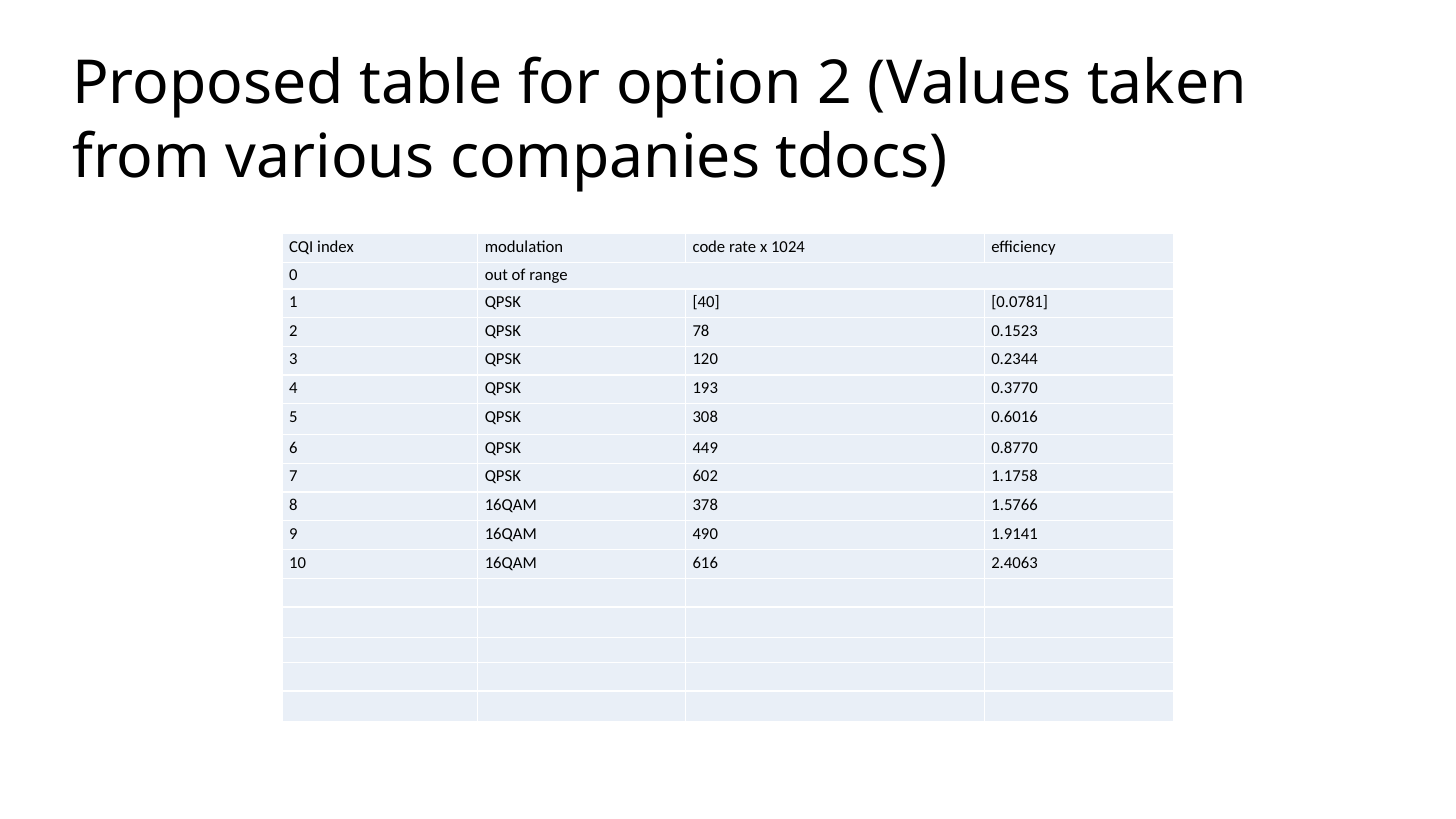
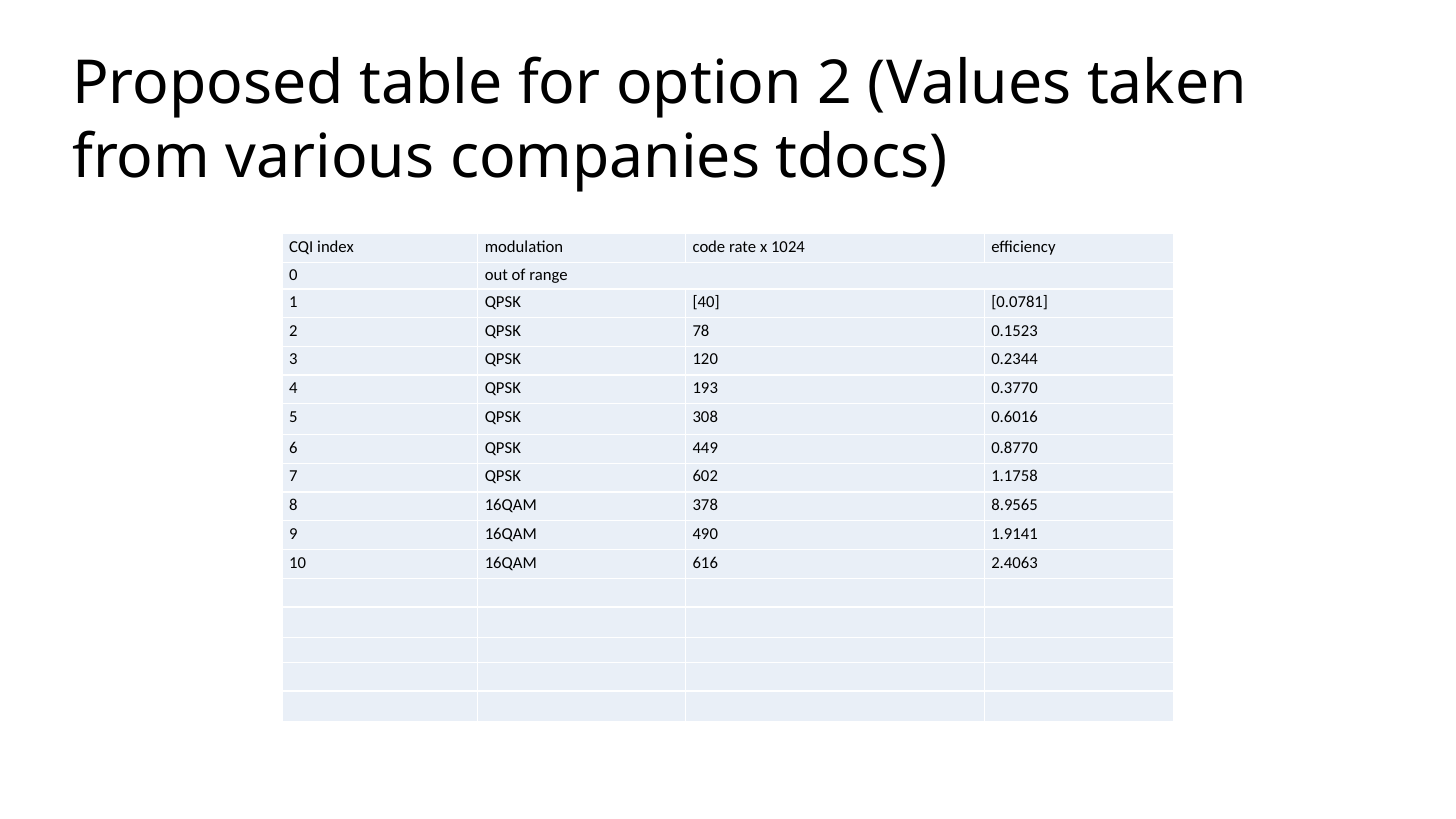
1.5766: 1.5766 -> 8.9565
